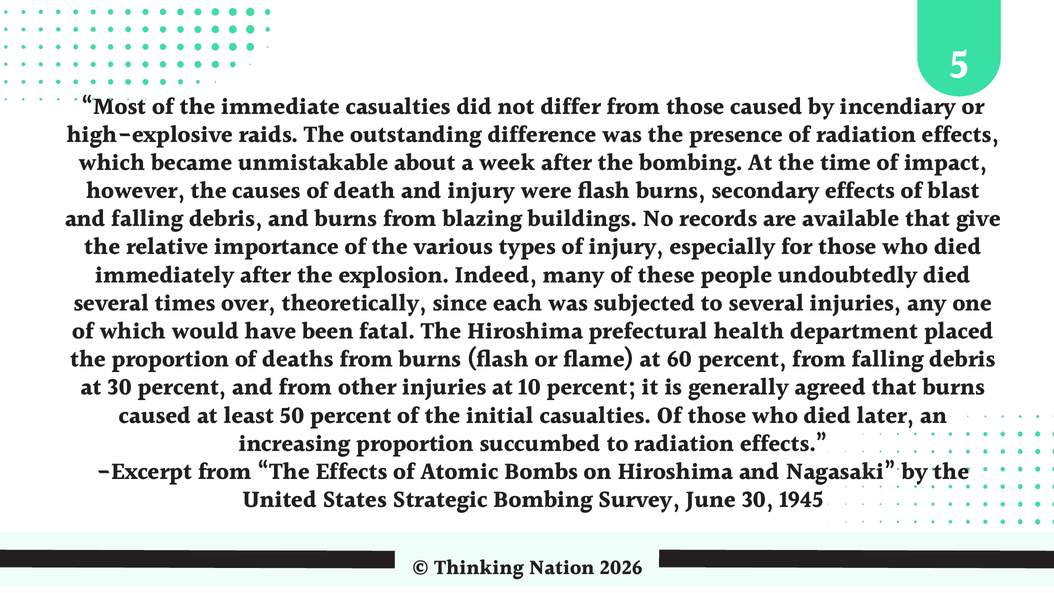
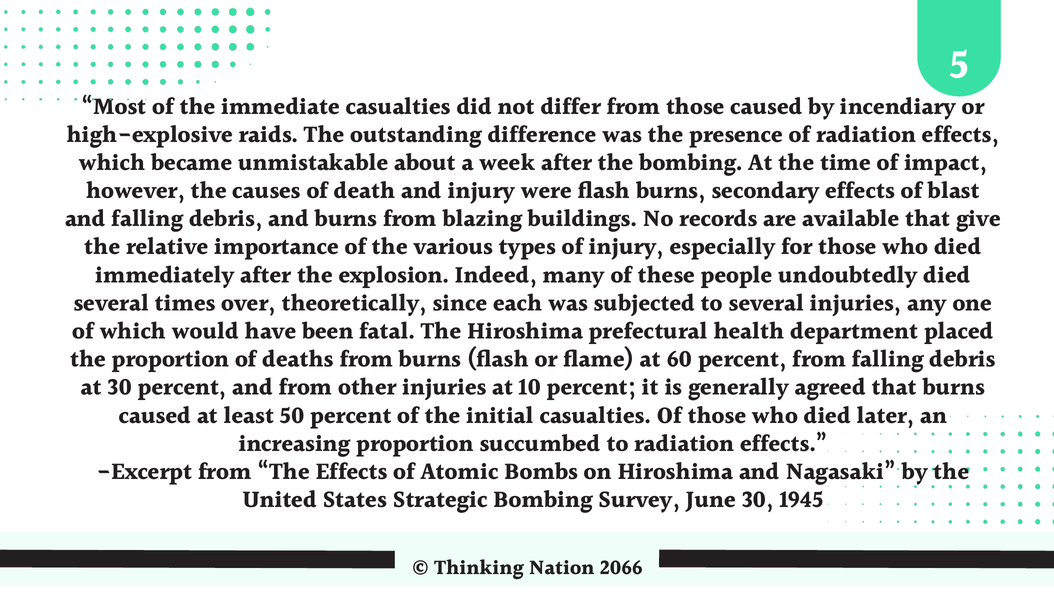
2026: 2026 -> 2066
